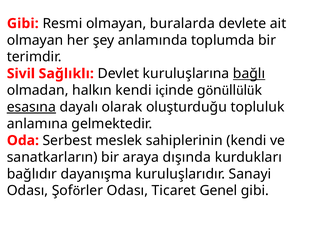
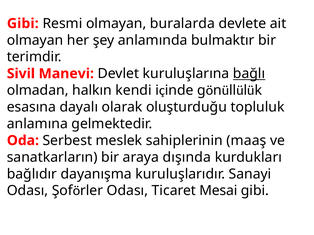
toplumda: toplumda -> bulmaktır
Sağlıklı: Sağlıklı -> Manevi
esasına underline: present -> none
sahiplerinin kendi: kendi -> maaş
Genel: Genel -> Mesai
